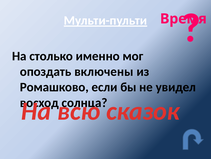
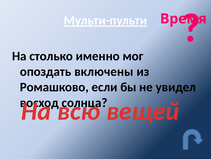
сказок: сказок -> вещей
